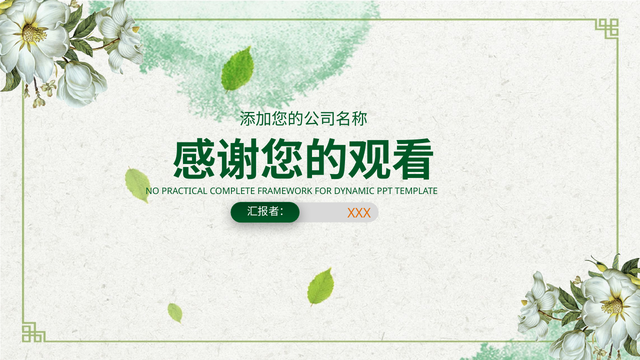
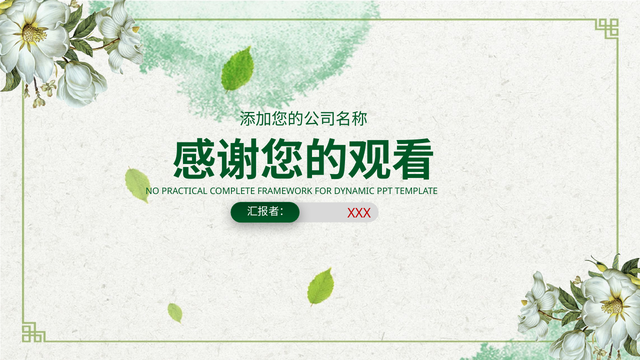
XXX colour: orange -> red
